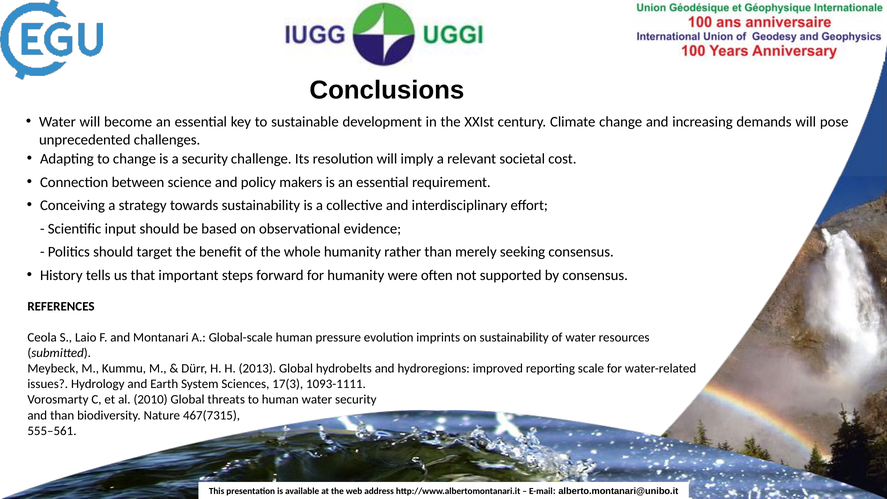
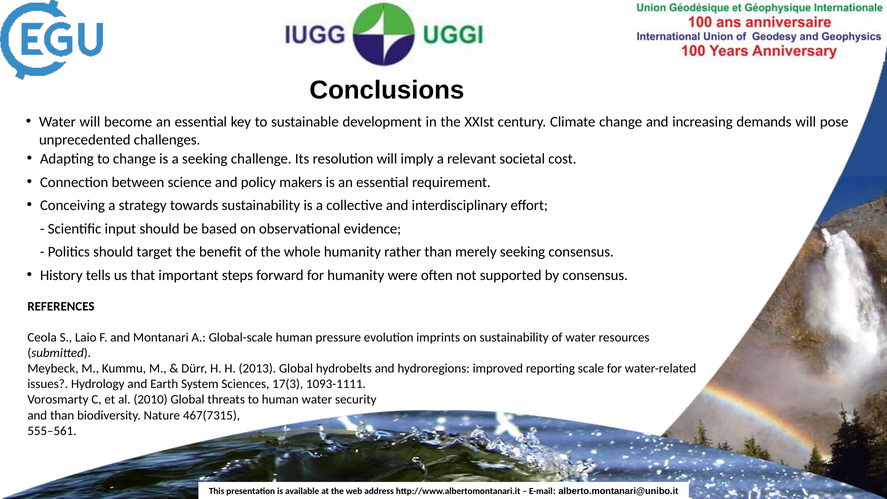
a security: security -> seeking
